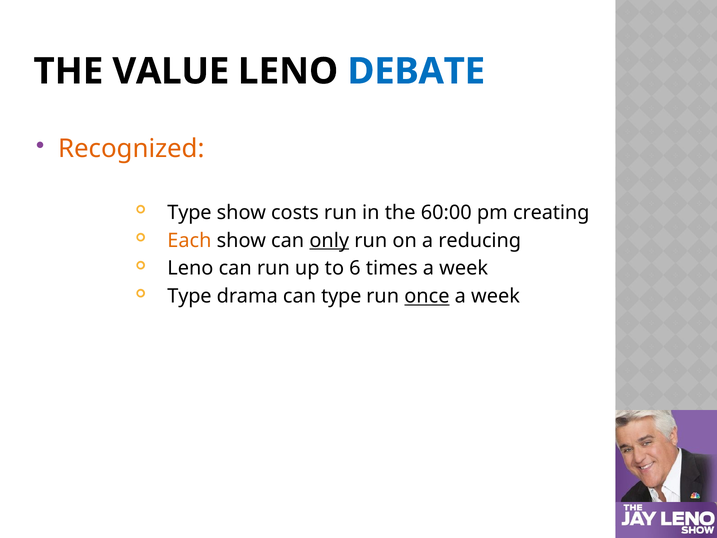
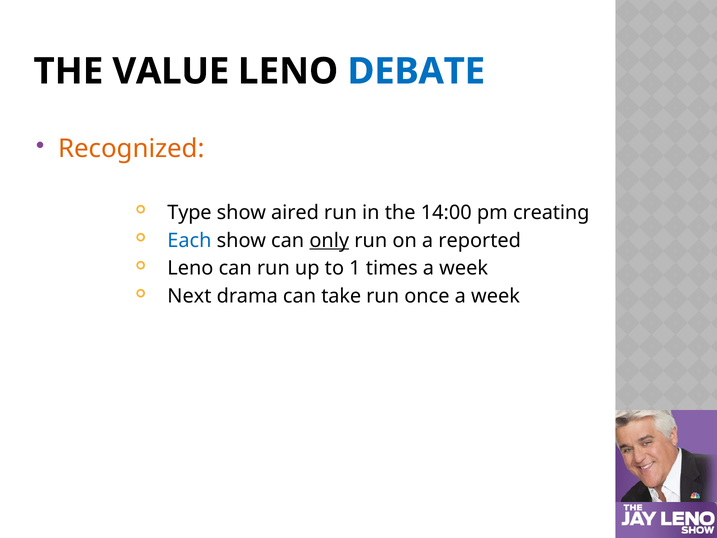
costs: costs -> aired
60:00: 60:00 -> 14:00
Each colour: orange -> blue
reducing: reducing -> reported
6: 6 -> 1
Type at (189, 296): Type -> Next
can type: type -> take
once underline: present -> none
